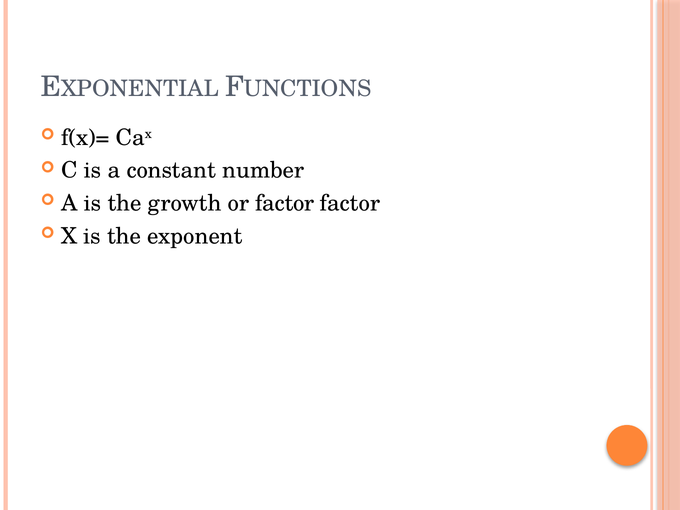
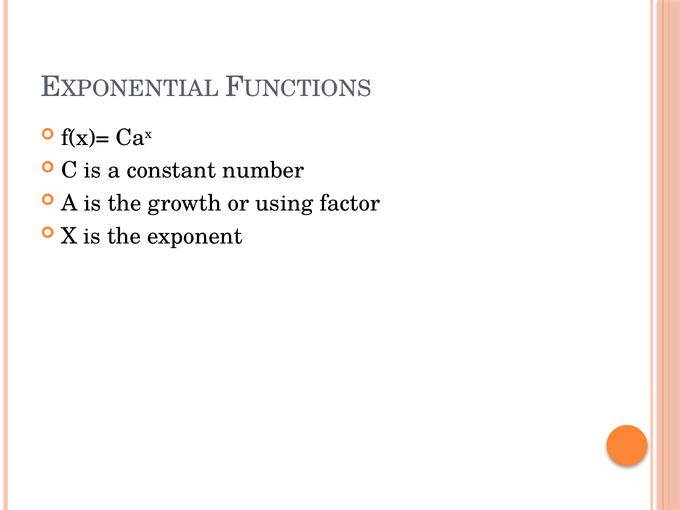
or factor: factor -> using
